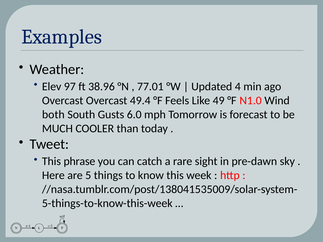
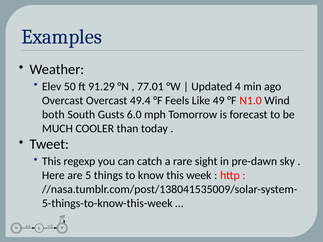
97: 97 -> 50
38.96: 38.96 -> 91.29
phrase: phrase -> regexp
